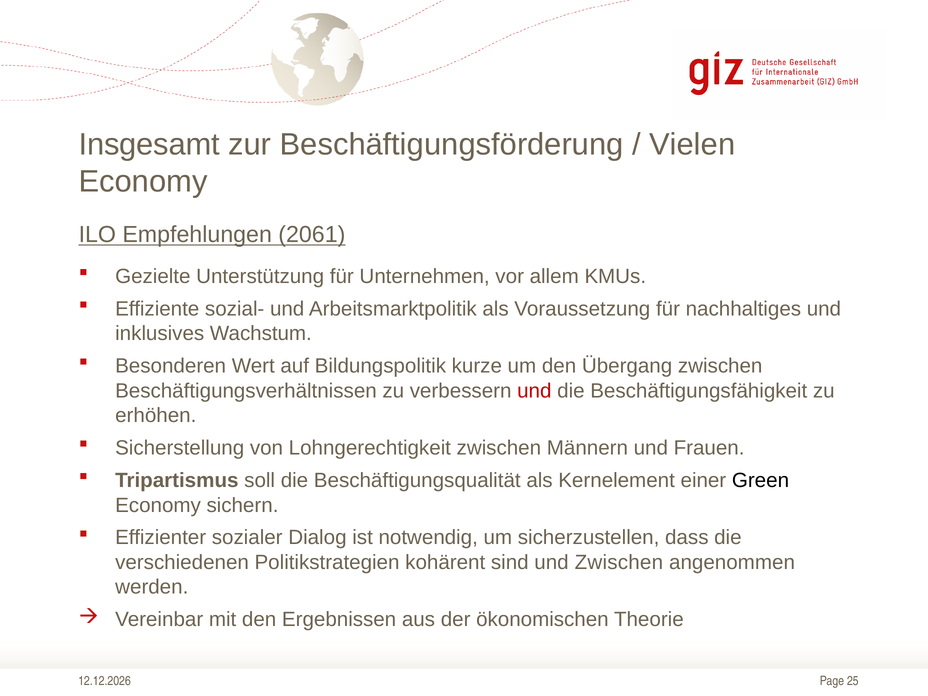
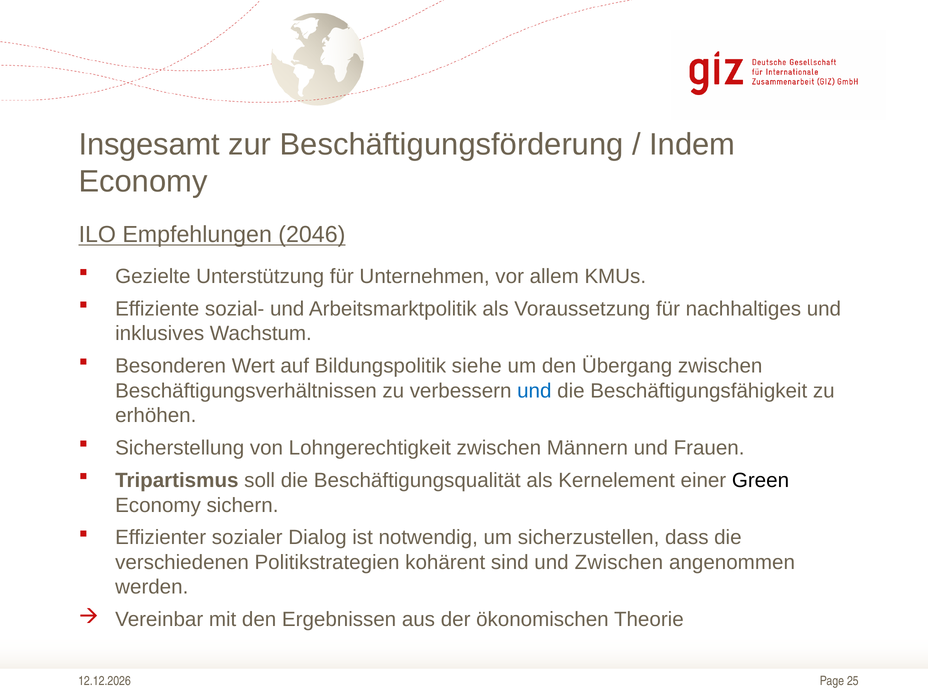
Vielen: Vielen -> Indem
2061: 2061 -> 2046
kurze: kurze -> siehe
und at (534, 391) colour: red -> blue
